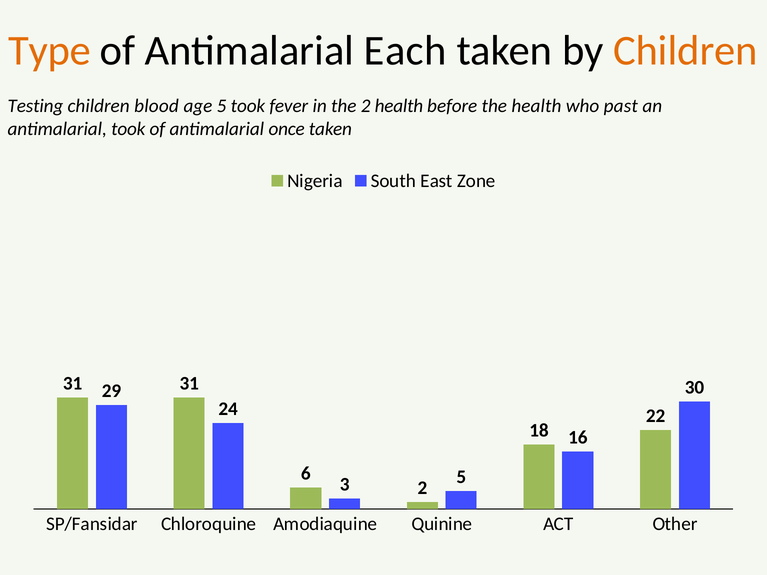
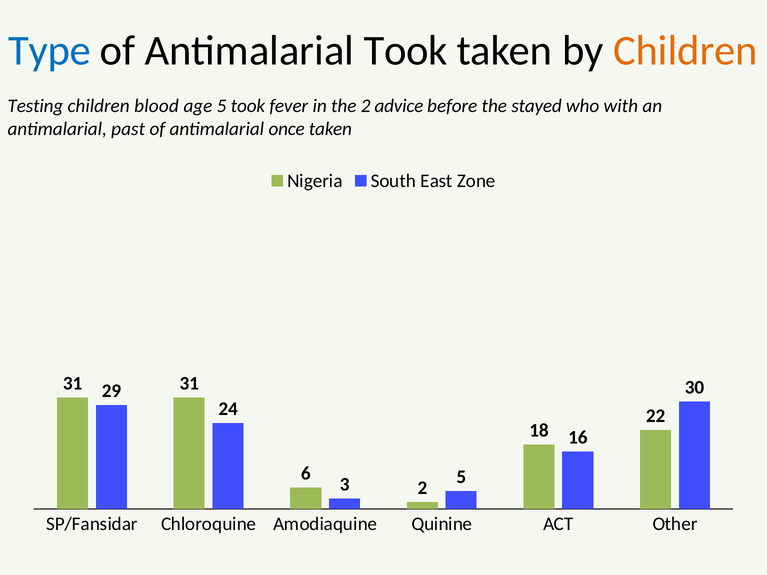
Type colour: orange -> blue
Antimalarial Each: Each -> Took
2 health: health -> advice
the health: health -> stayed
past: past -> with
antimalarial took: took -> past
